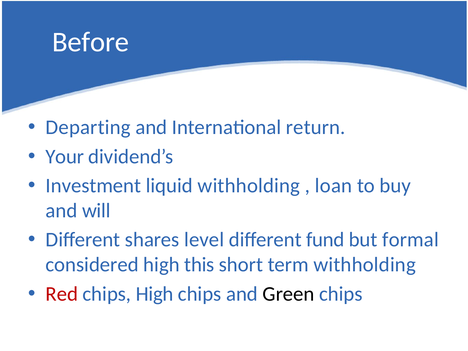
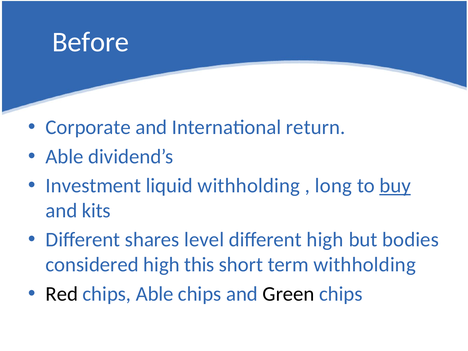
Departing: Departing -> Corporate
Your at (65, 157): Your -> Able
loan: loan -> long
buy underline: none -> present
will: will -> kits
different fund: fund -> high
formal: formal -> bodies
Red colour: red -> black
chips High: High -> Able
